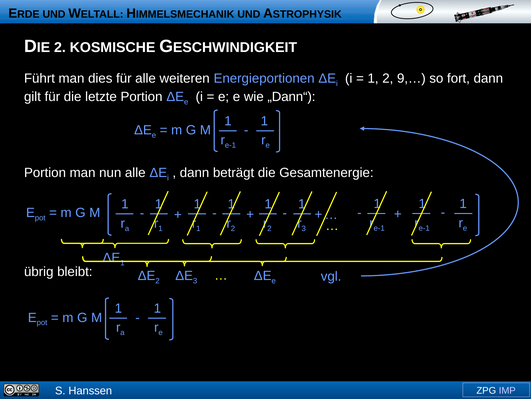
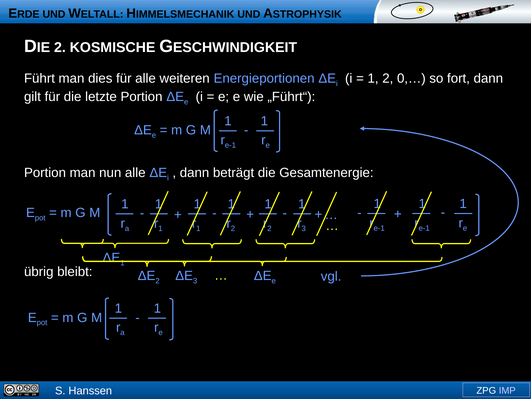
9,…: 9,… -> 0,…
„Dann“: „Dann“ -> „Führt“
